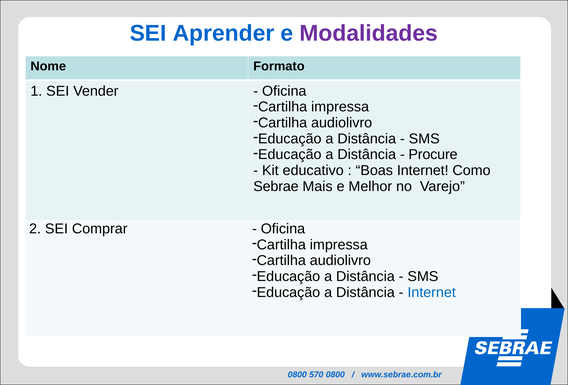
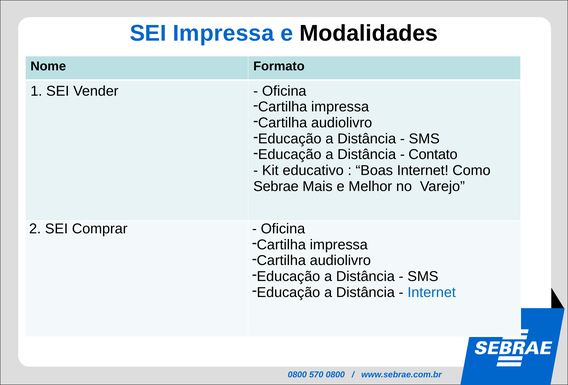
SEI Aprender: Aprender -> Impressa
Modalidades colour: purple -> black
Procure: Procure -> Contato
